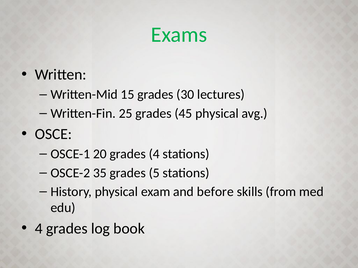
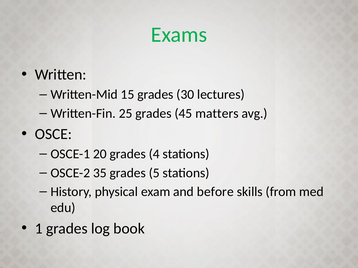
45 physical: physical -> matters
4 at (39, 229): 4 -> 1
